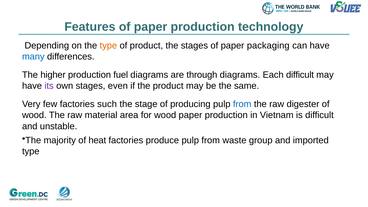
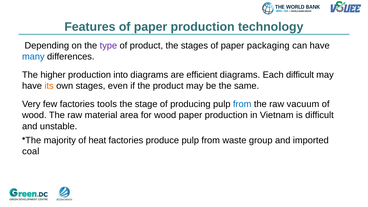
type at (108, 46) colour: orange -> purple
fuel: fuel -> into
through: through -> efficient
its colour: purple -> orange
such: such -> tools
digester: digester -> vacuum
type at (31, 151): type -> coal
